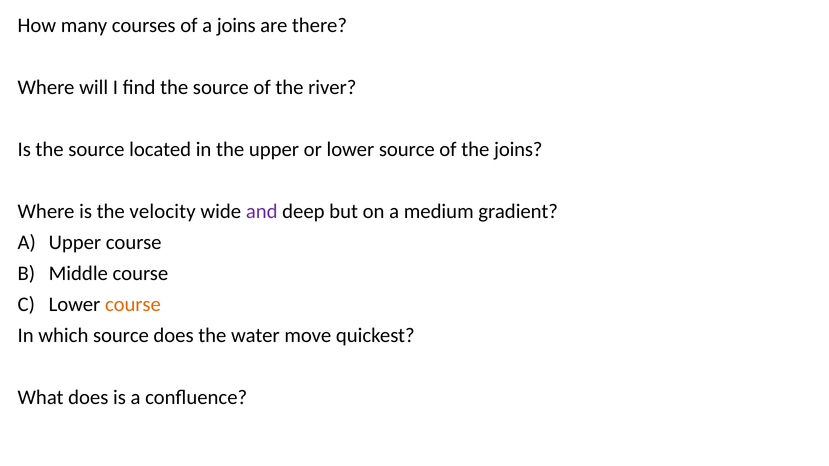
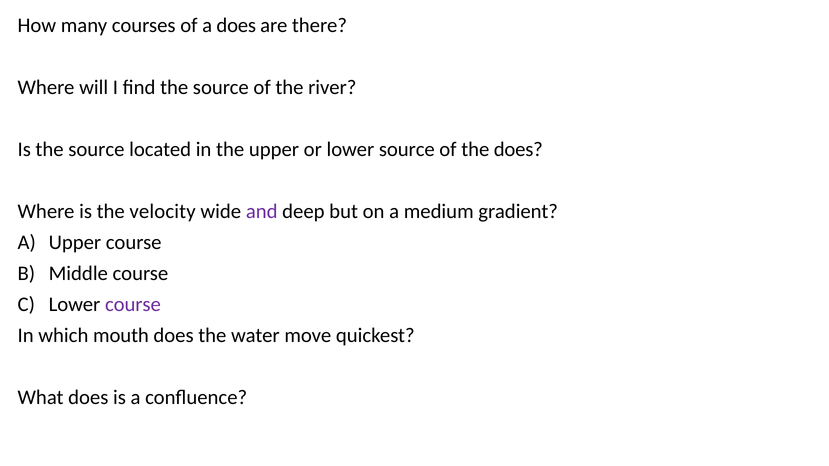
a joins: joins -> does
the joins: joins -> does
course at (133, 305) colour: orange -> purple
which source: source -> mouth
